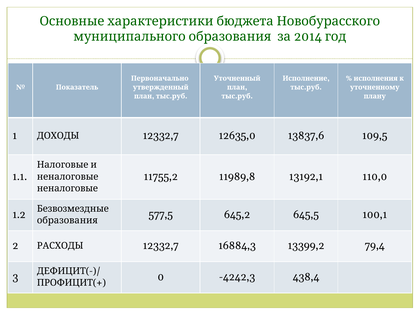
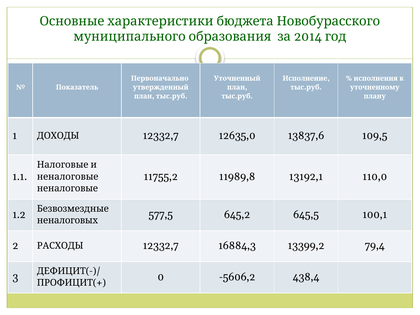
образования: образования -> неналоговых
-4242,3: -4242,3 -> -5606,2
